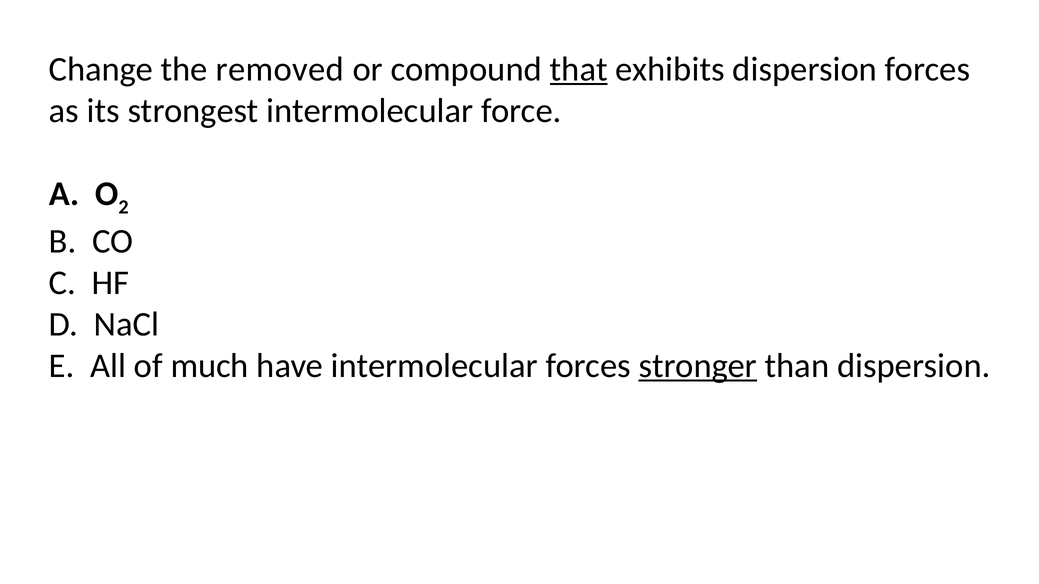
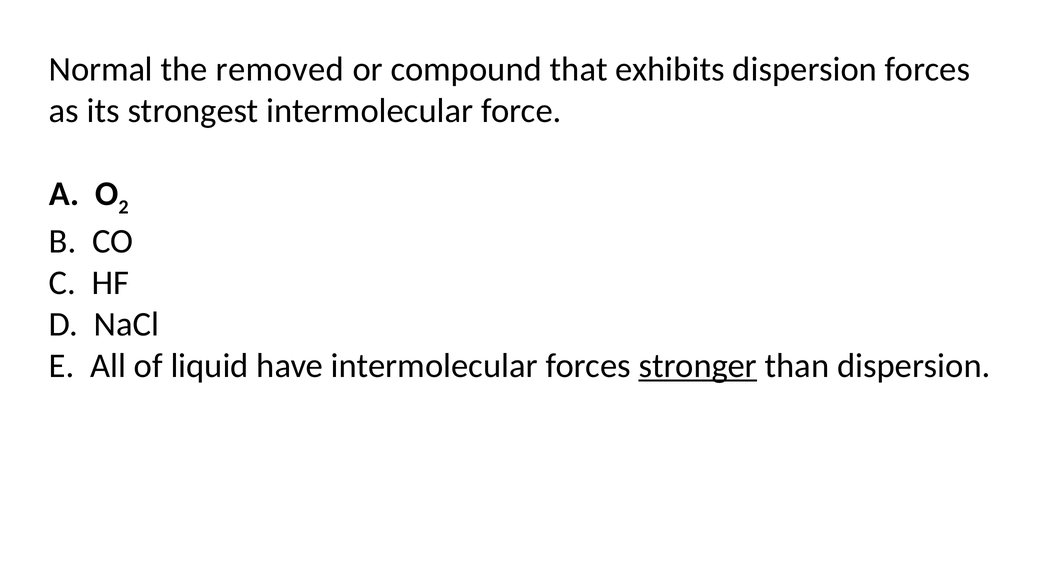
Change: Change -> Normal
that underline: present -> none
much: much -> liquid
